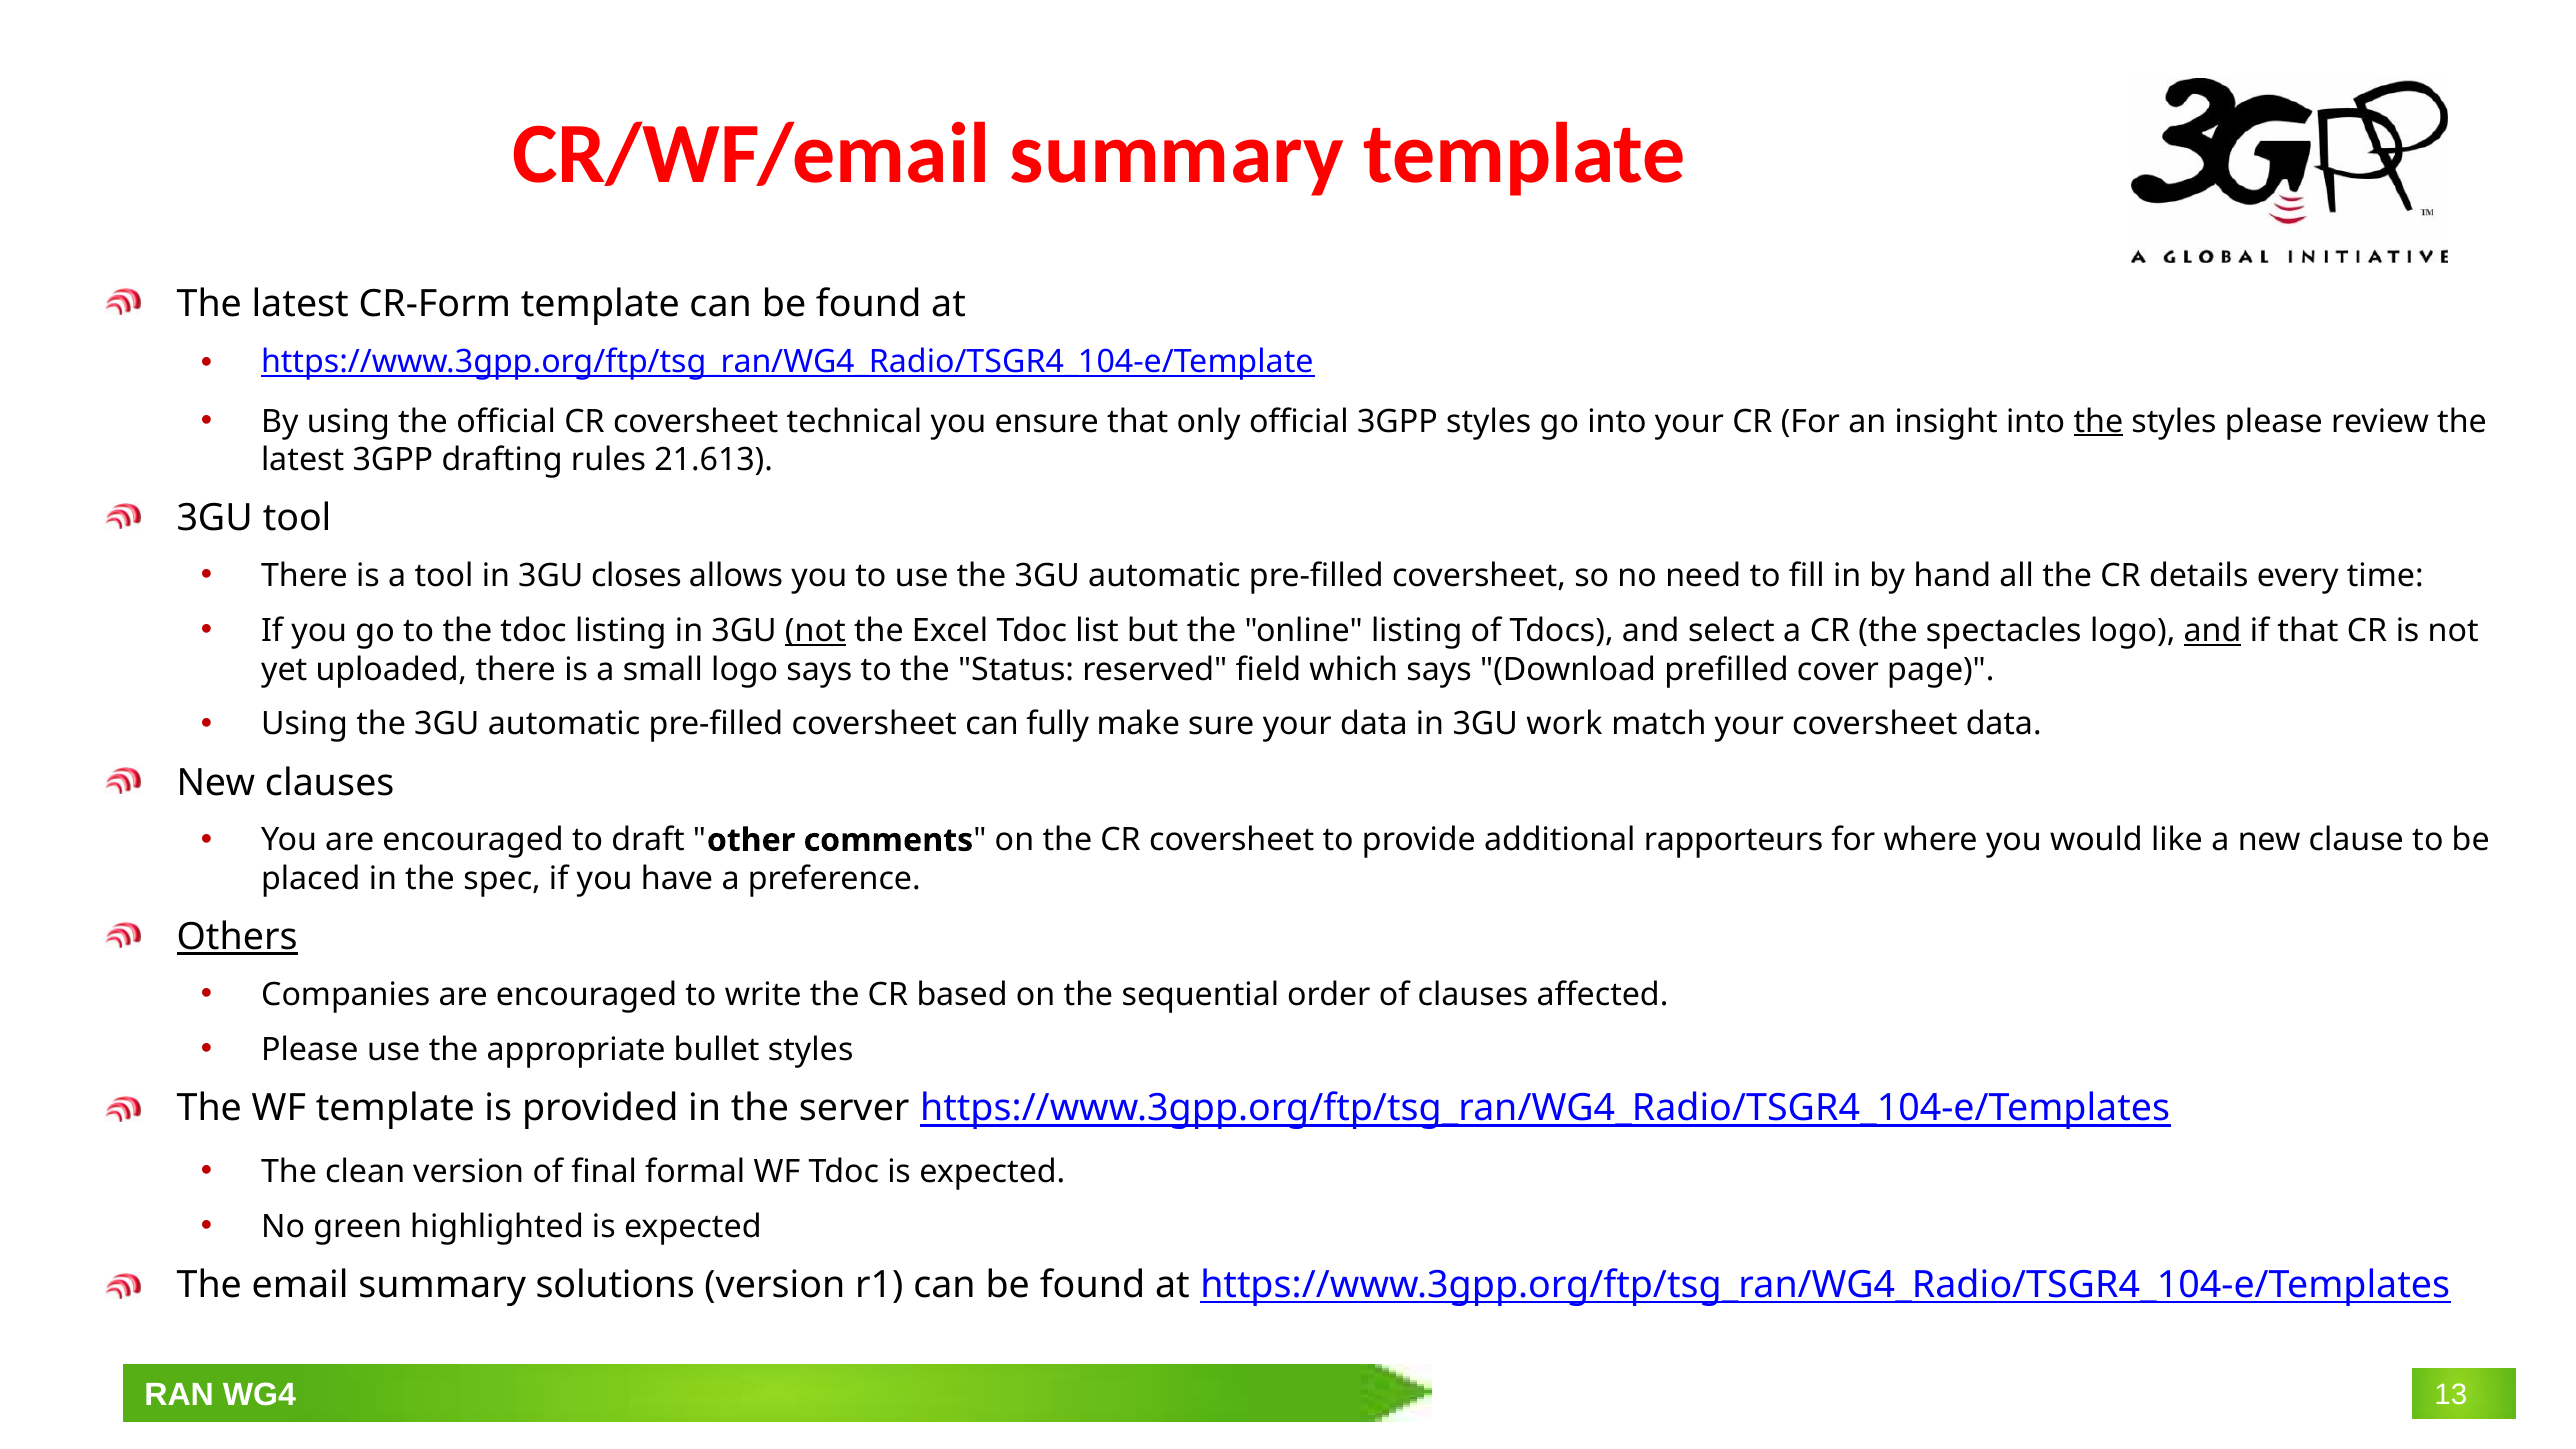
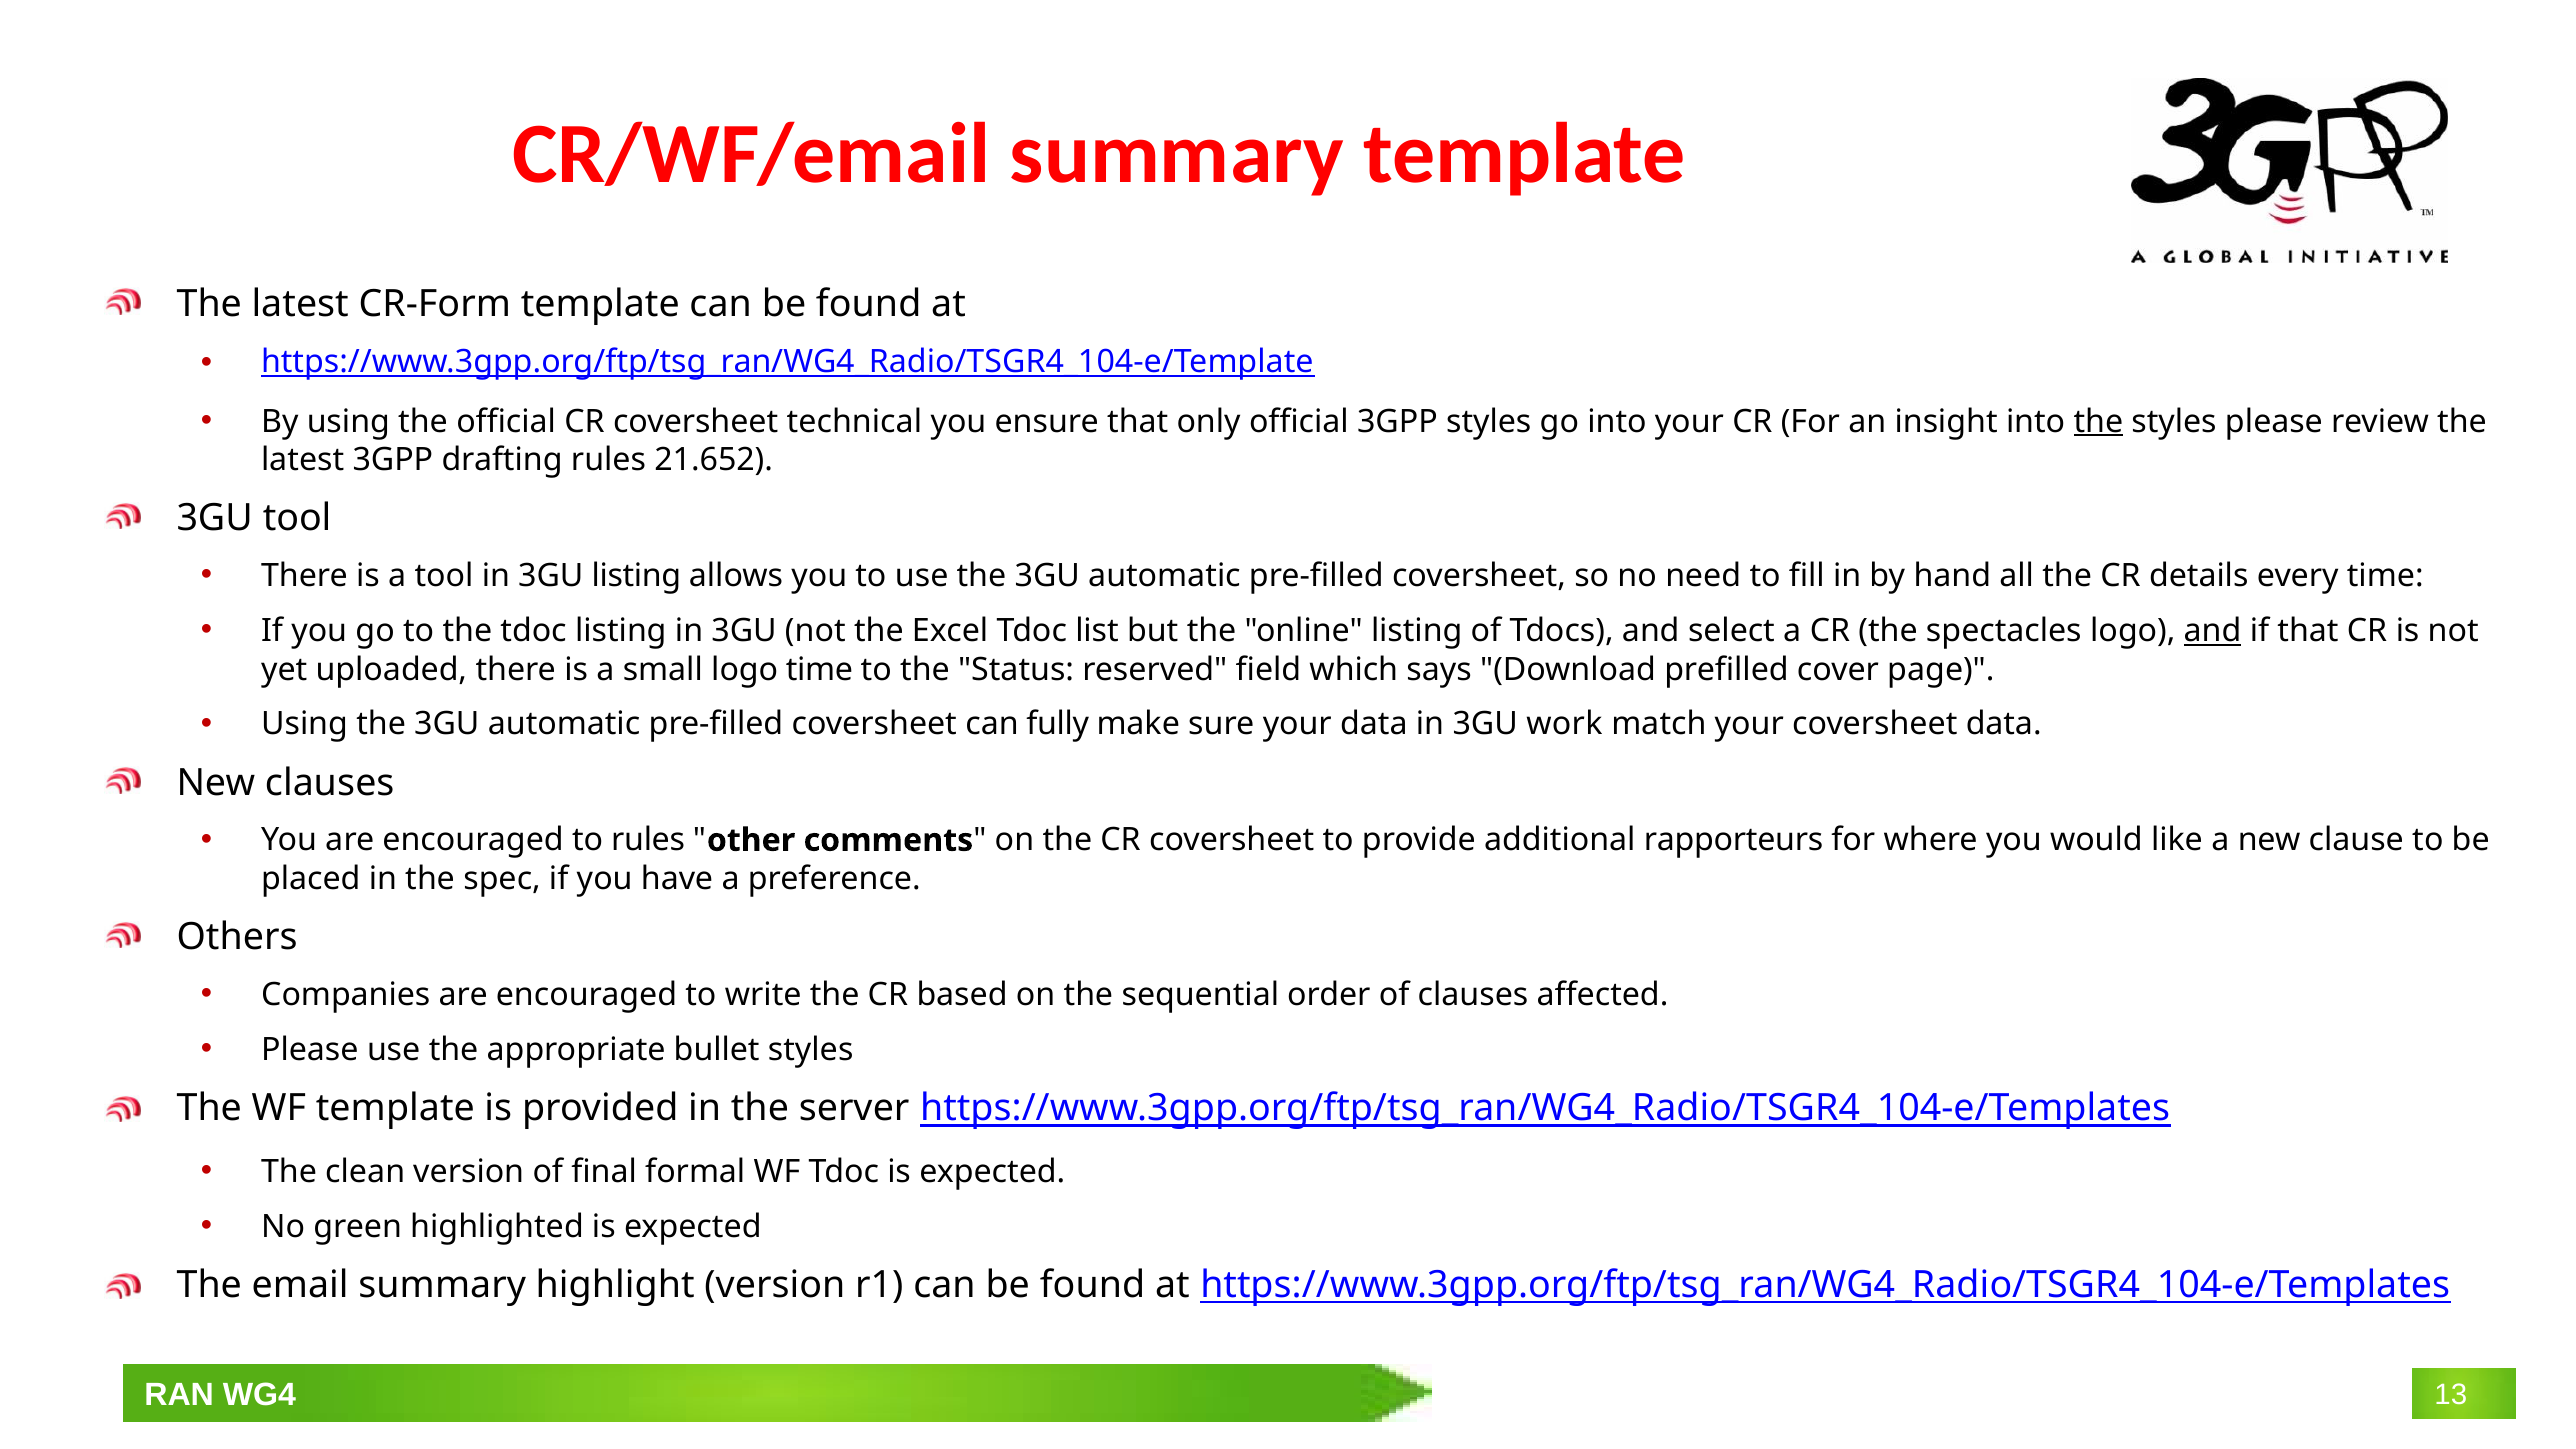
21.613: 21.613 -> 21.652
3GU closes: closes -> listing
not at (815, 631) underline: present -> none
logo says: says -> time
to draft: draft -> rules
Others underline: present -> none
solutions: solutions -> highlight
